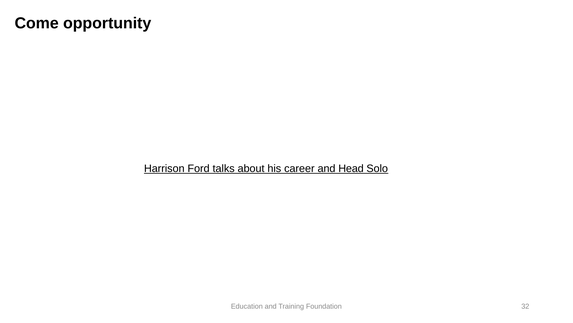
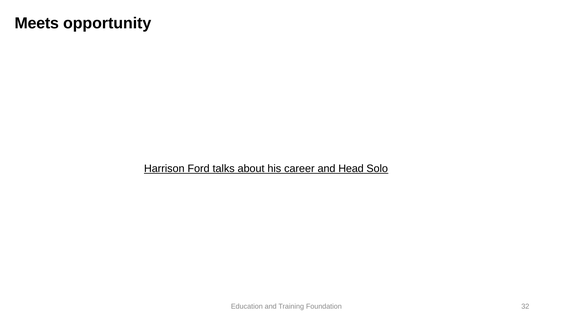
Come: Come -> Meets
